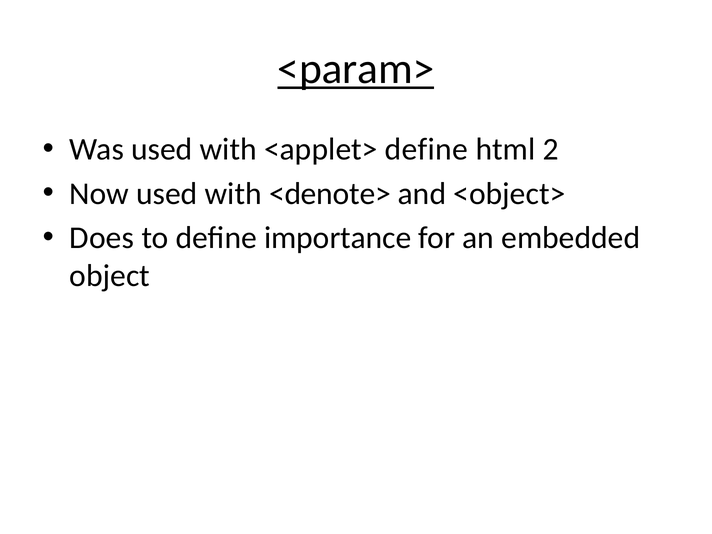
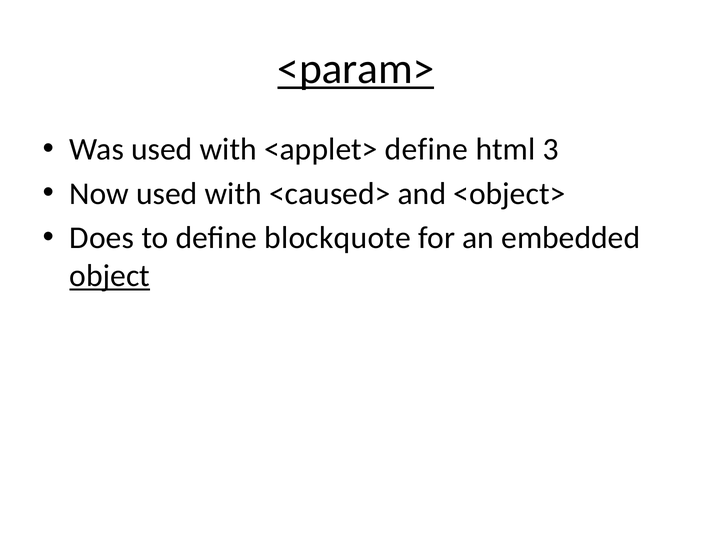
2: 2 -> 3
<denote>: <denote> -> <caused>
importance: importance -> blockquote
object underline: none -> present
